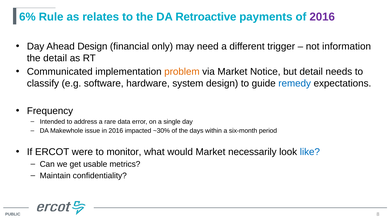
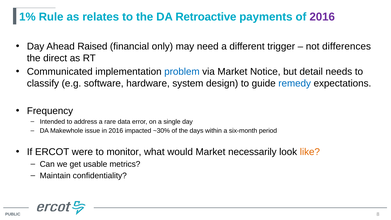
6%: 6% -> 1%
Ahead Design: Design -> Raised
information: information -> differences
the detail: detail -> direct
problem colour: orange -> blue
like colour: blue -> orange
